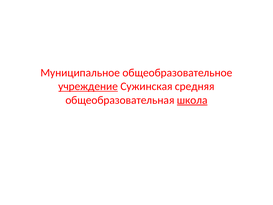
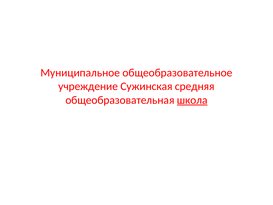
учреждение underline: present -> none
